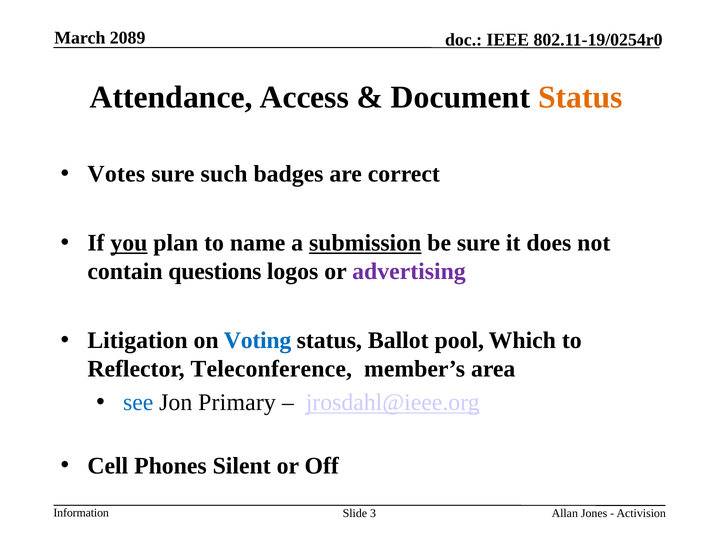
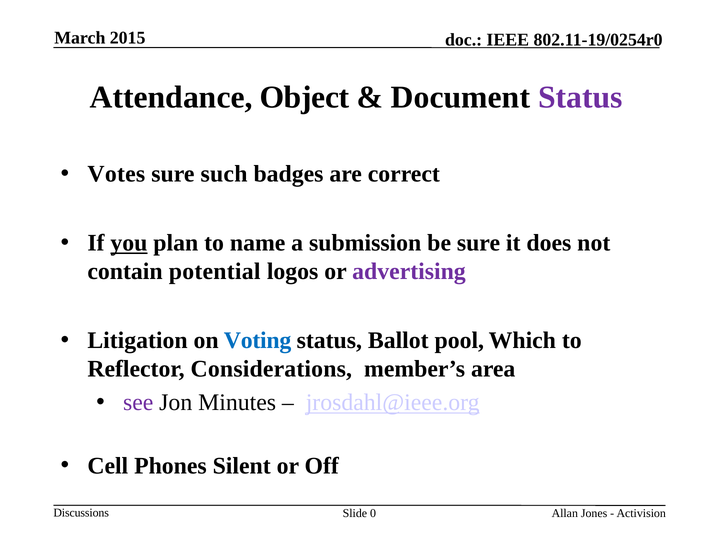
2089: 2089 -> 2015
Access: Access -> Object
Status at (580, 97) colour: orange -> purple
submission underline: present -> none
questions: questions -> potential
Teleconference: Teleconference -> Considerations
see colour: blue -> purple
Primary: Primary -> Minutes
Information: Information -> Discussions
3: 3 -> 0
